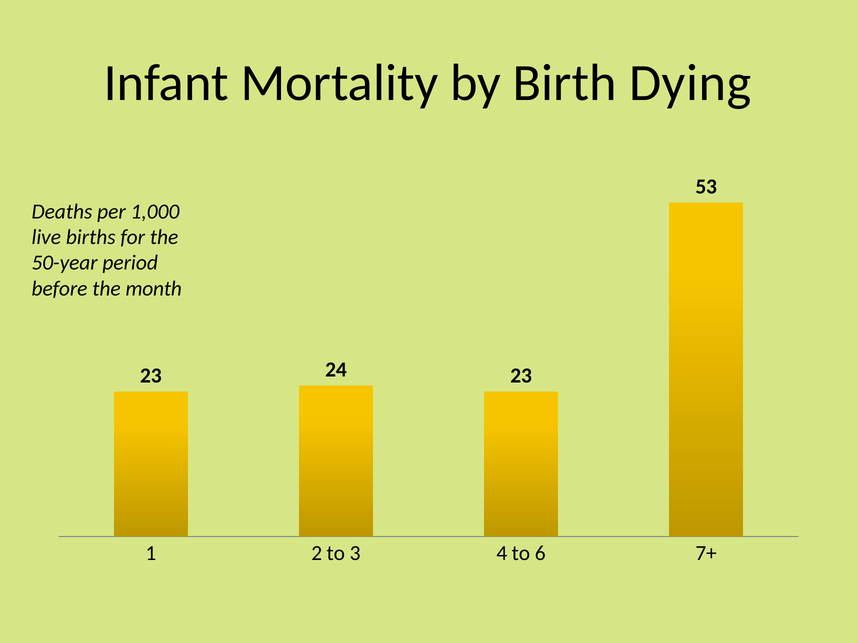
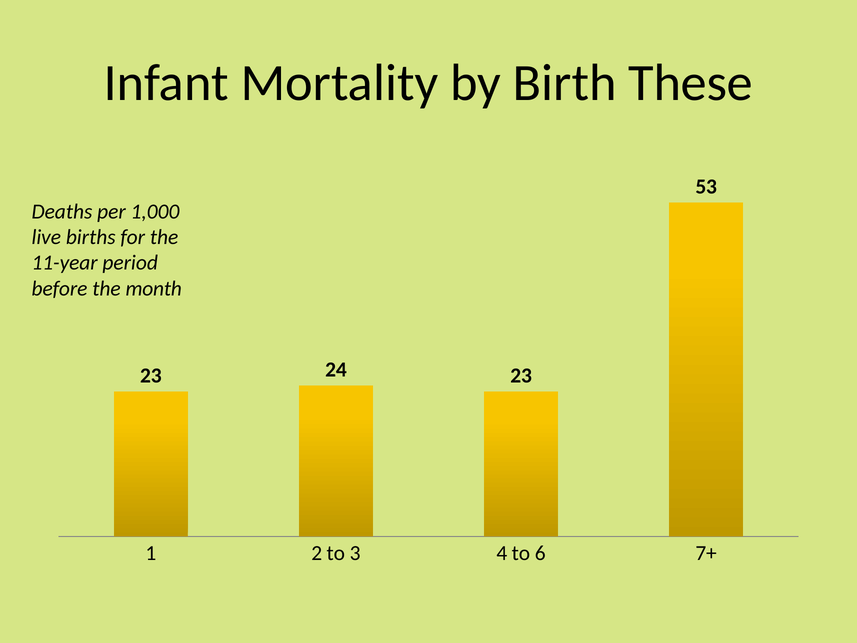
Dying: Dying -> These
50-year: 50-year -> 11-year
